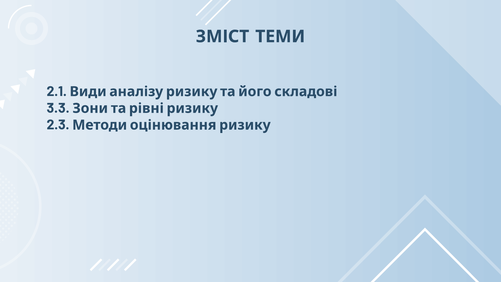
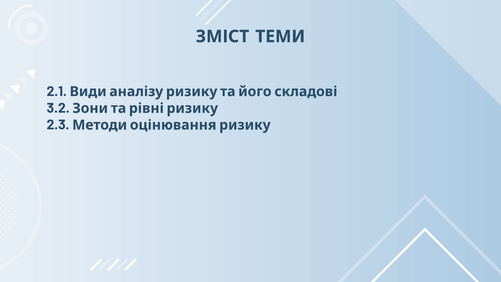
3.3: 3.3 -> 3.2
